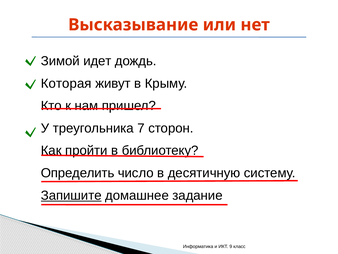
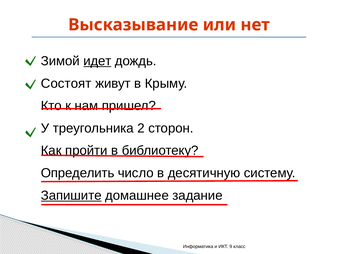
идет underline: none -> present
Которая: Которая -> Состоят
7: 7 -> 2
